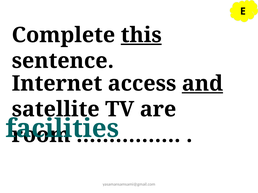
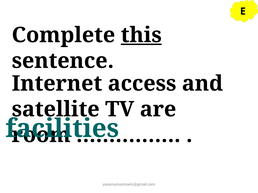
and underline: present -> none
